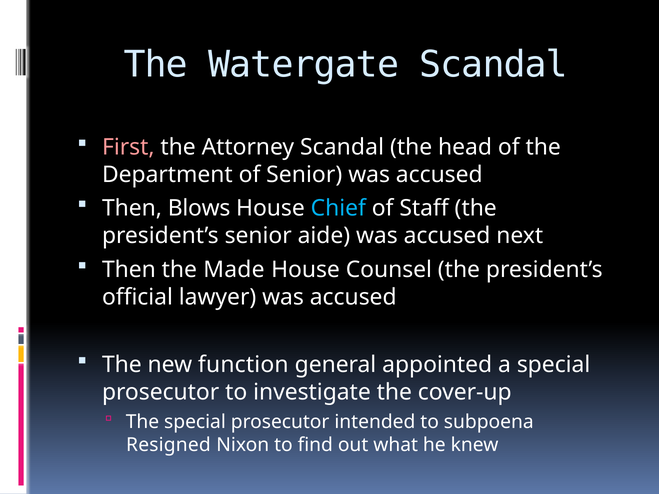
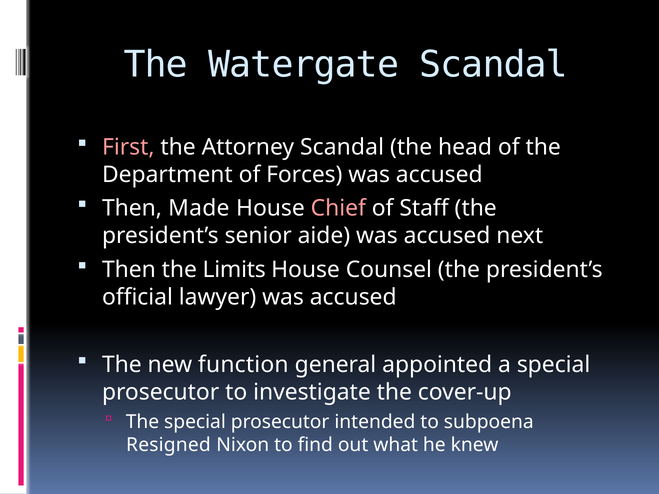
of Senior: Senior -> Forces
Blows: Blows -> Made
Chief colour: light blue -> pink
Made: Made -> Limits
